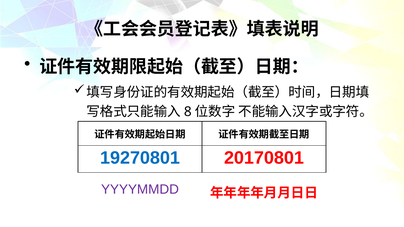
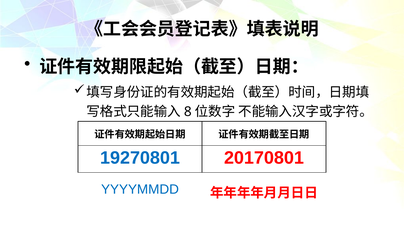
YYYYMMDD colour: purple -> blue
